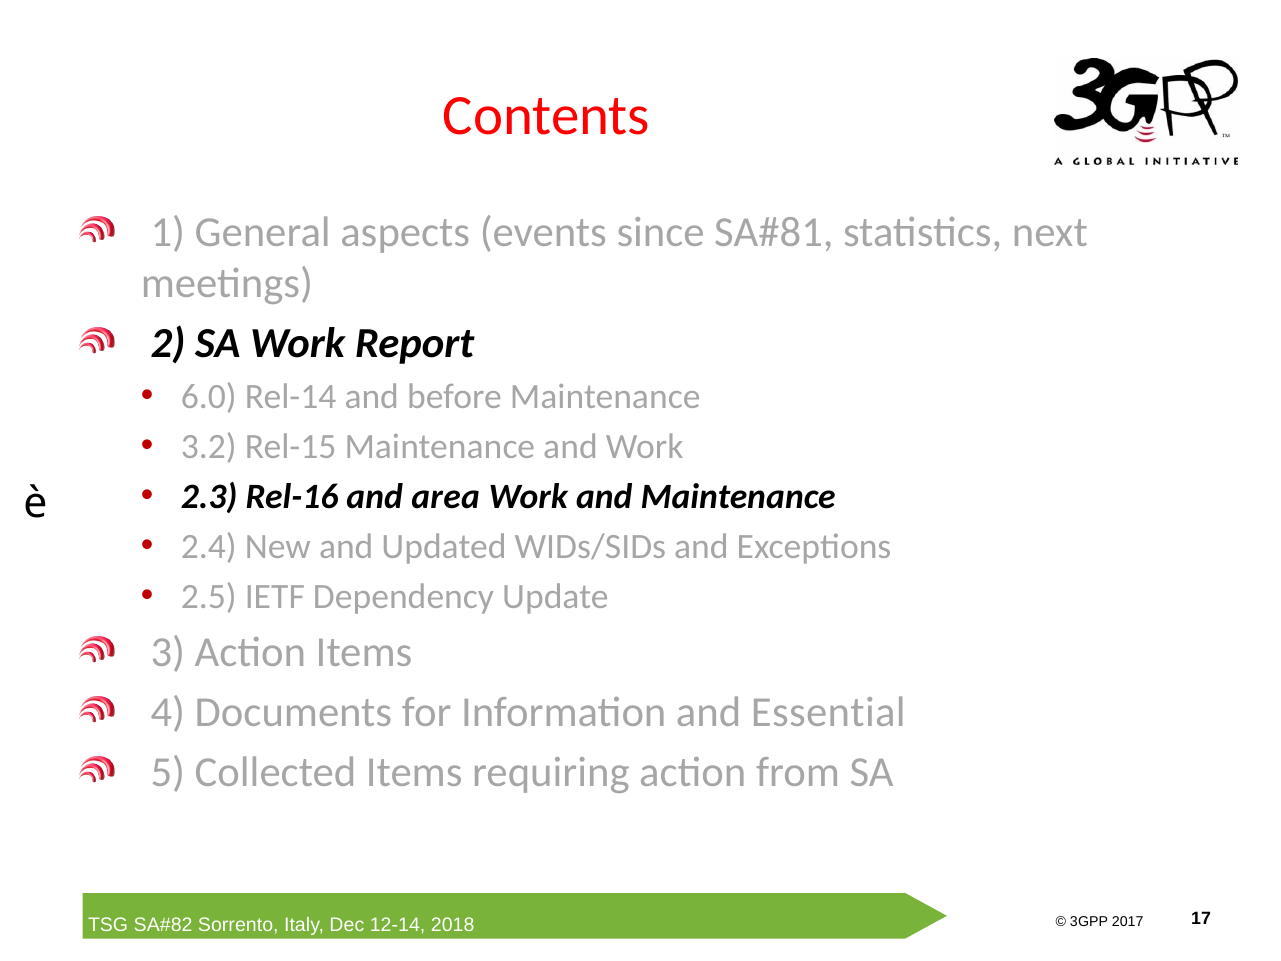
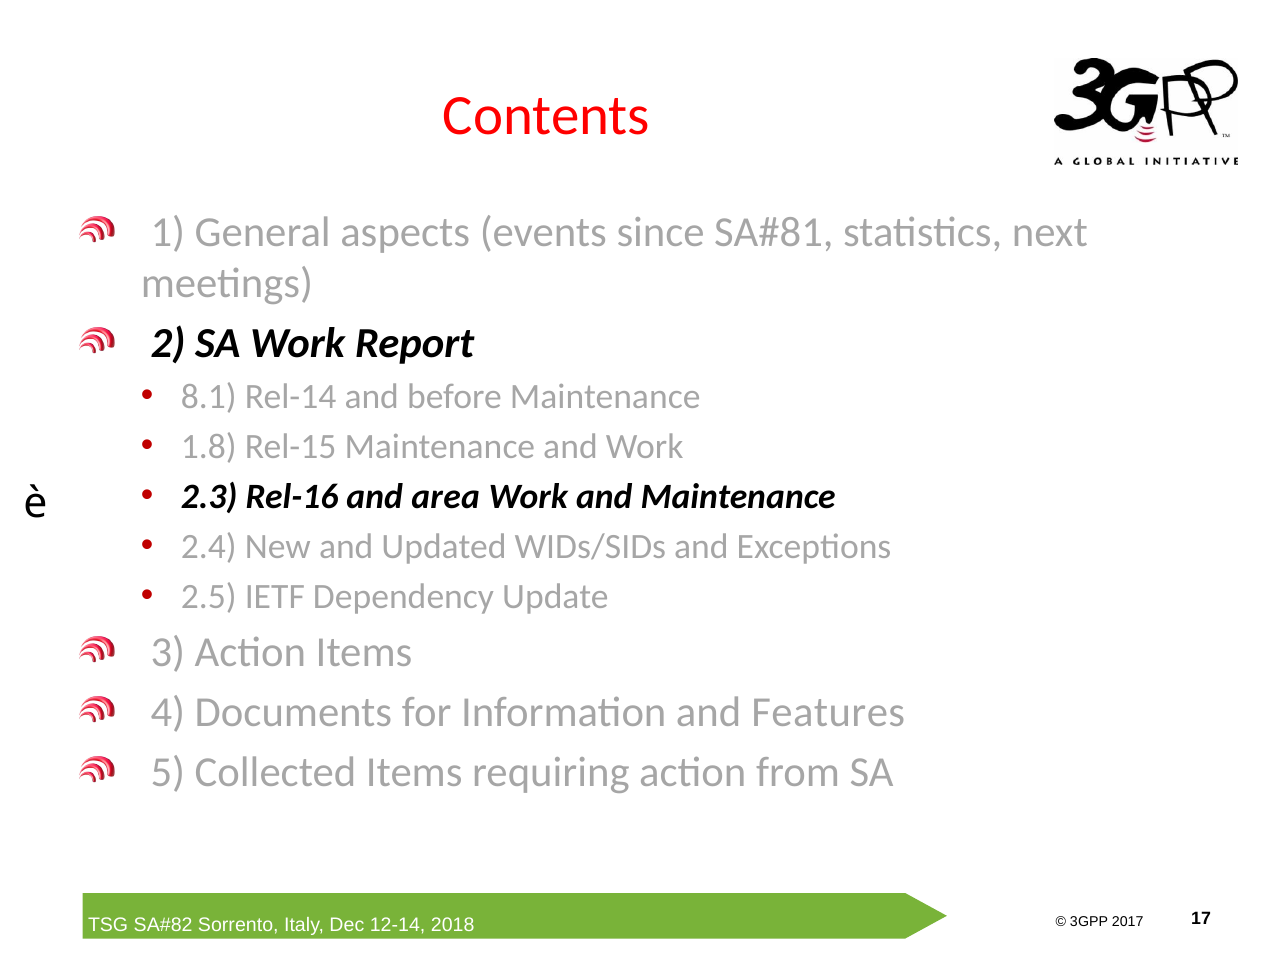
6.0: 6.0 -> 8.1
3.2: 3.2 -> 1.8
Essential: Essential -> Features
